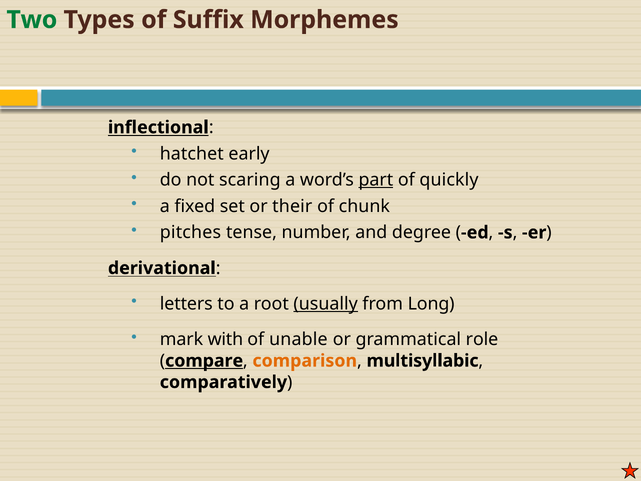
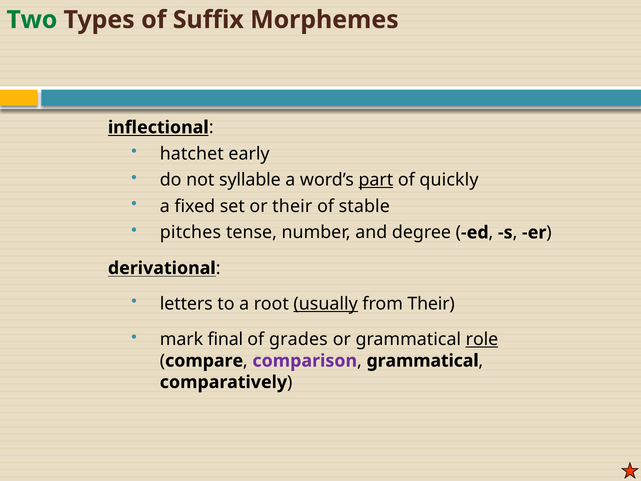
scaring: scaring -> syllable
chunk: chunk -> stable
from Long: Long -> Their
with: with -> final
unable: unable -> grades
role underline: none -> present
compare underline: present -> none
comparison colour: orange -> purple
multisyllabic at (423, 361): multisyllabic -> grammatical
